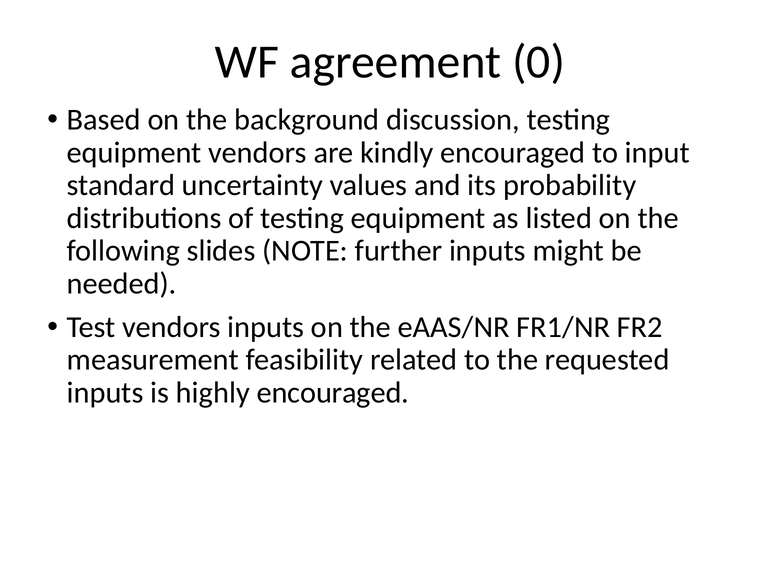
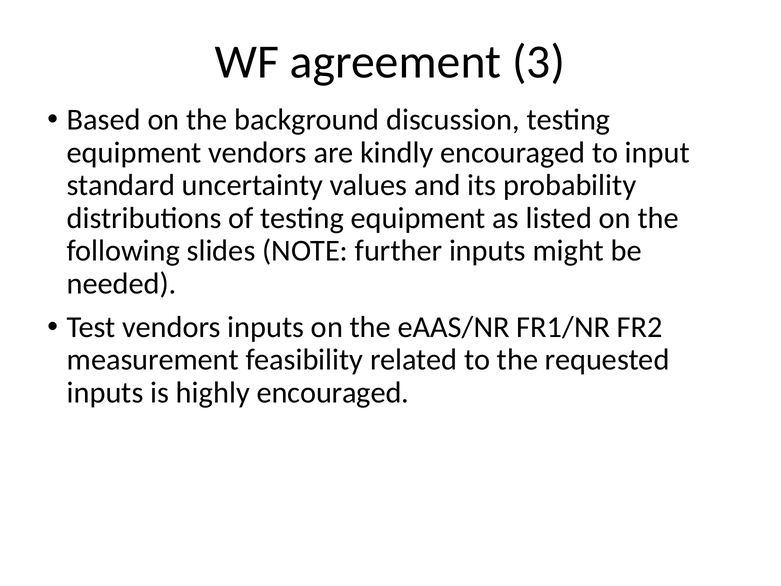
0: 0 -> 3
